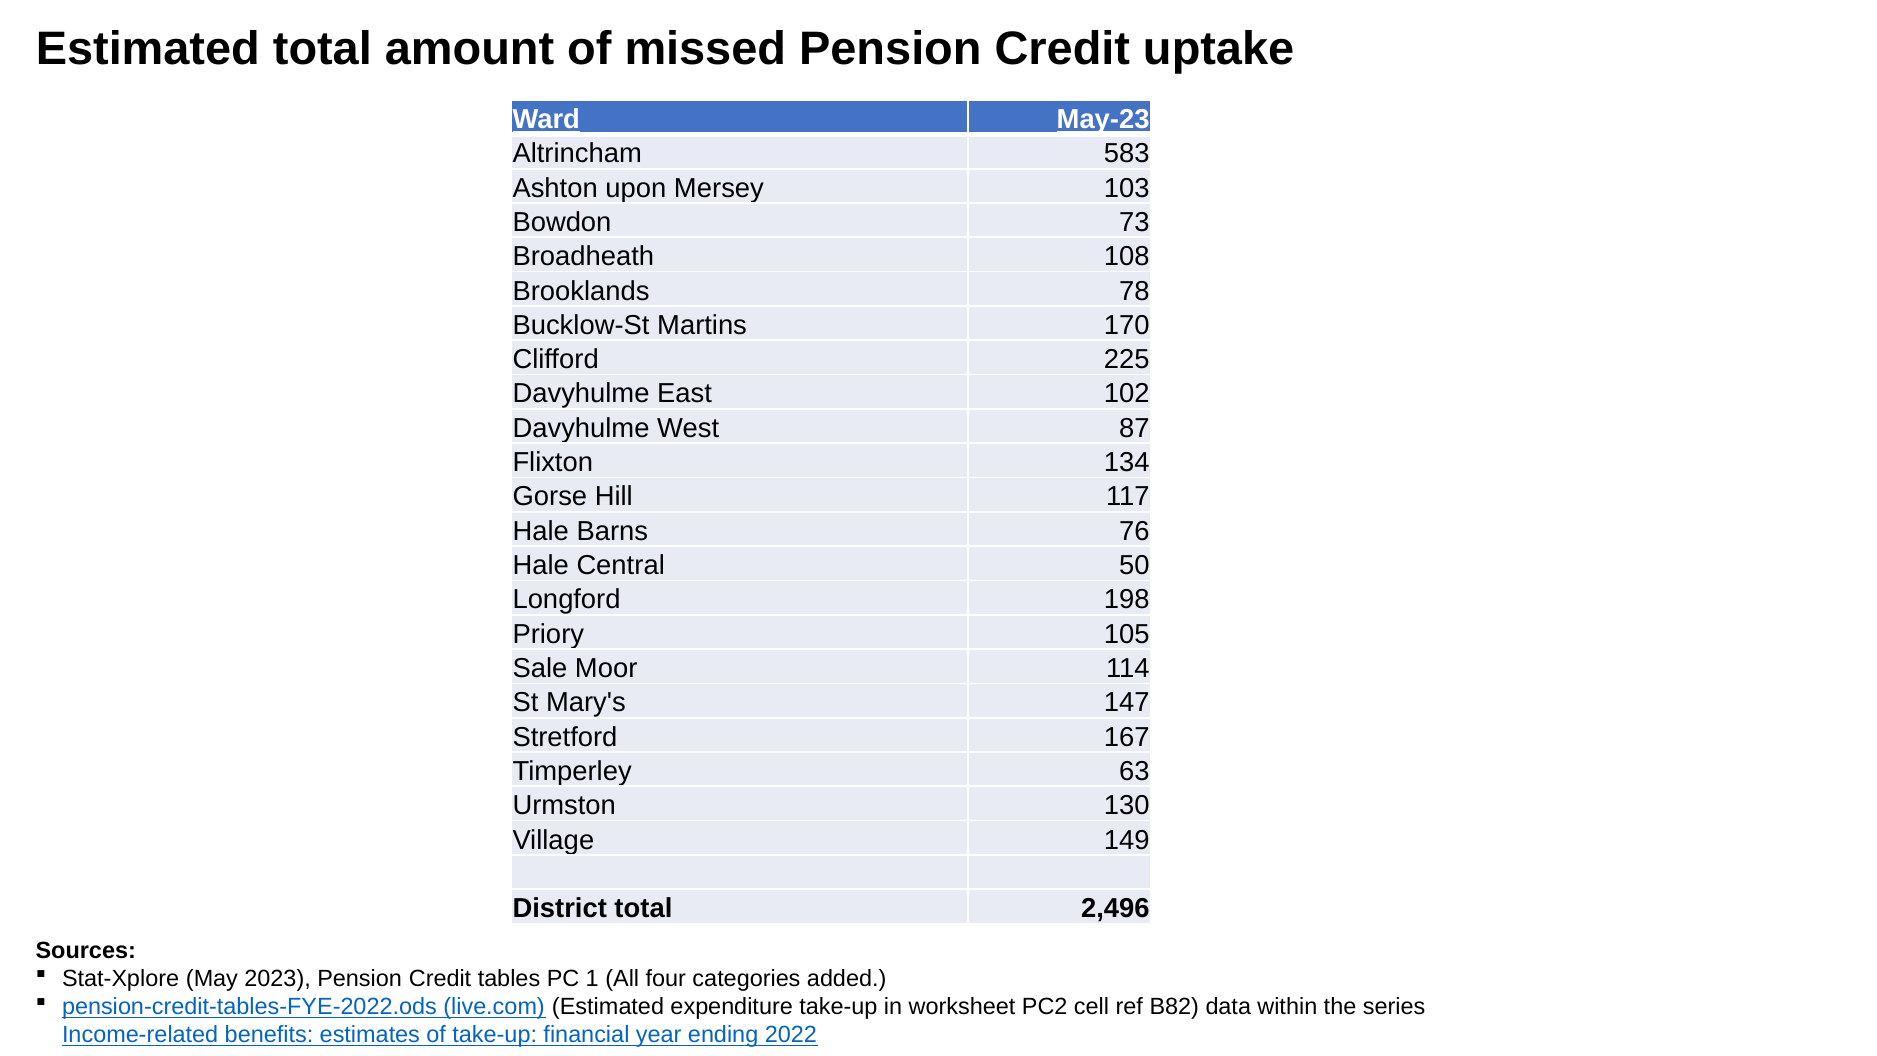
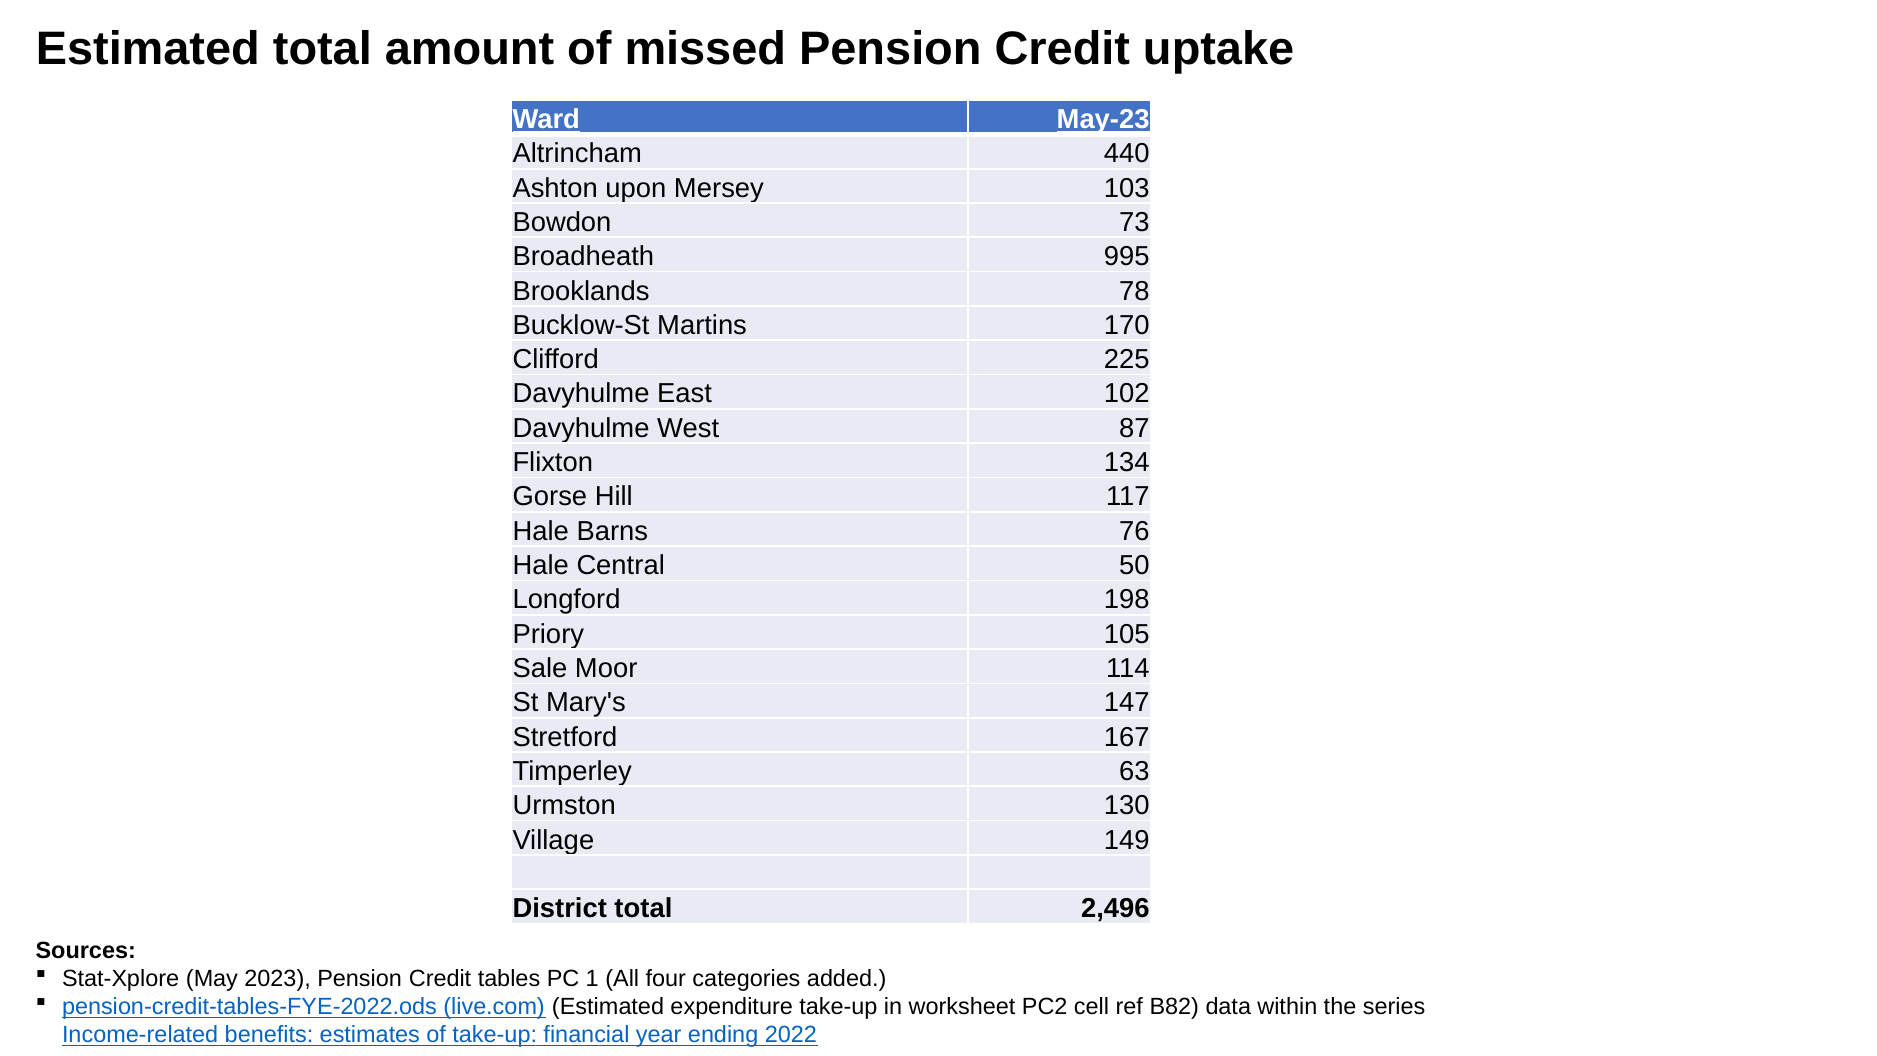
583: 583 -> 440
108: 108 -> 995
